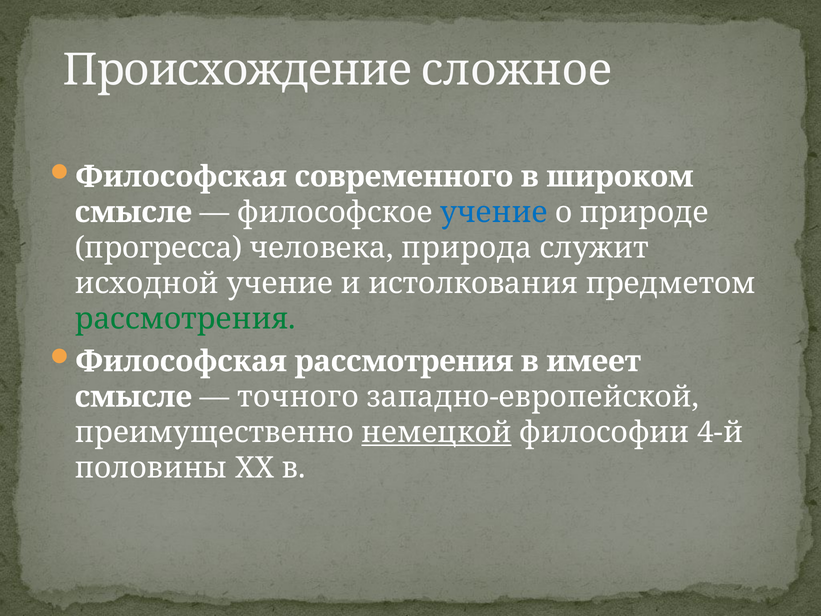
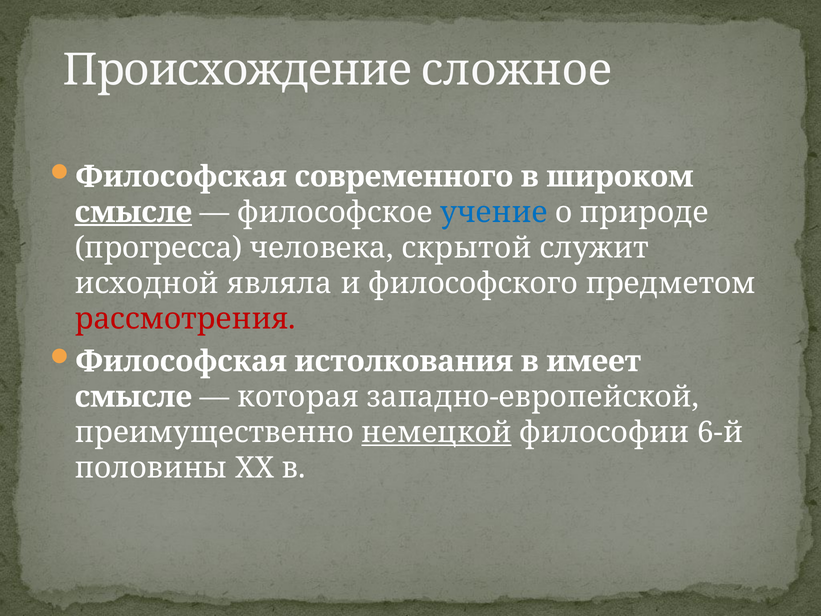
смысле at (133, 212) underline: none -> present
природа: природа -> скрытой
исходной учение: учение -> являла
истолкования: истолкования -> философского
рассмотрения at (185, 319) colour: green -> red
Философская рассмотрения: рассмотрения -> истолкования
точного: точного -> которая
4-й: 4-й -> 6-й
